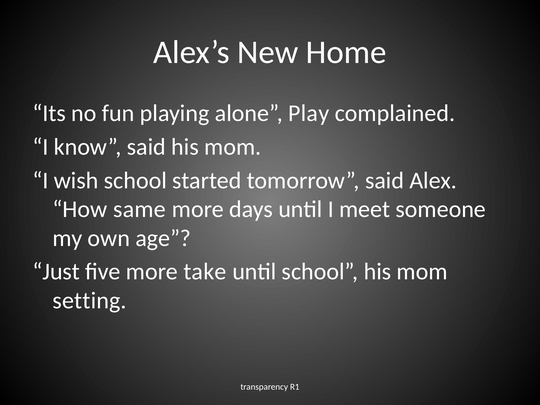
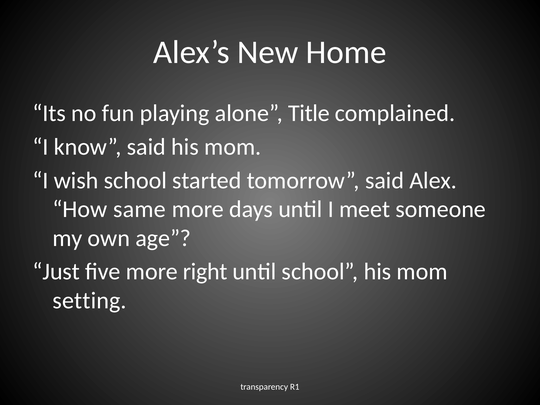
Play: Play -> Title
take: take -> right
